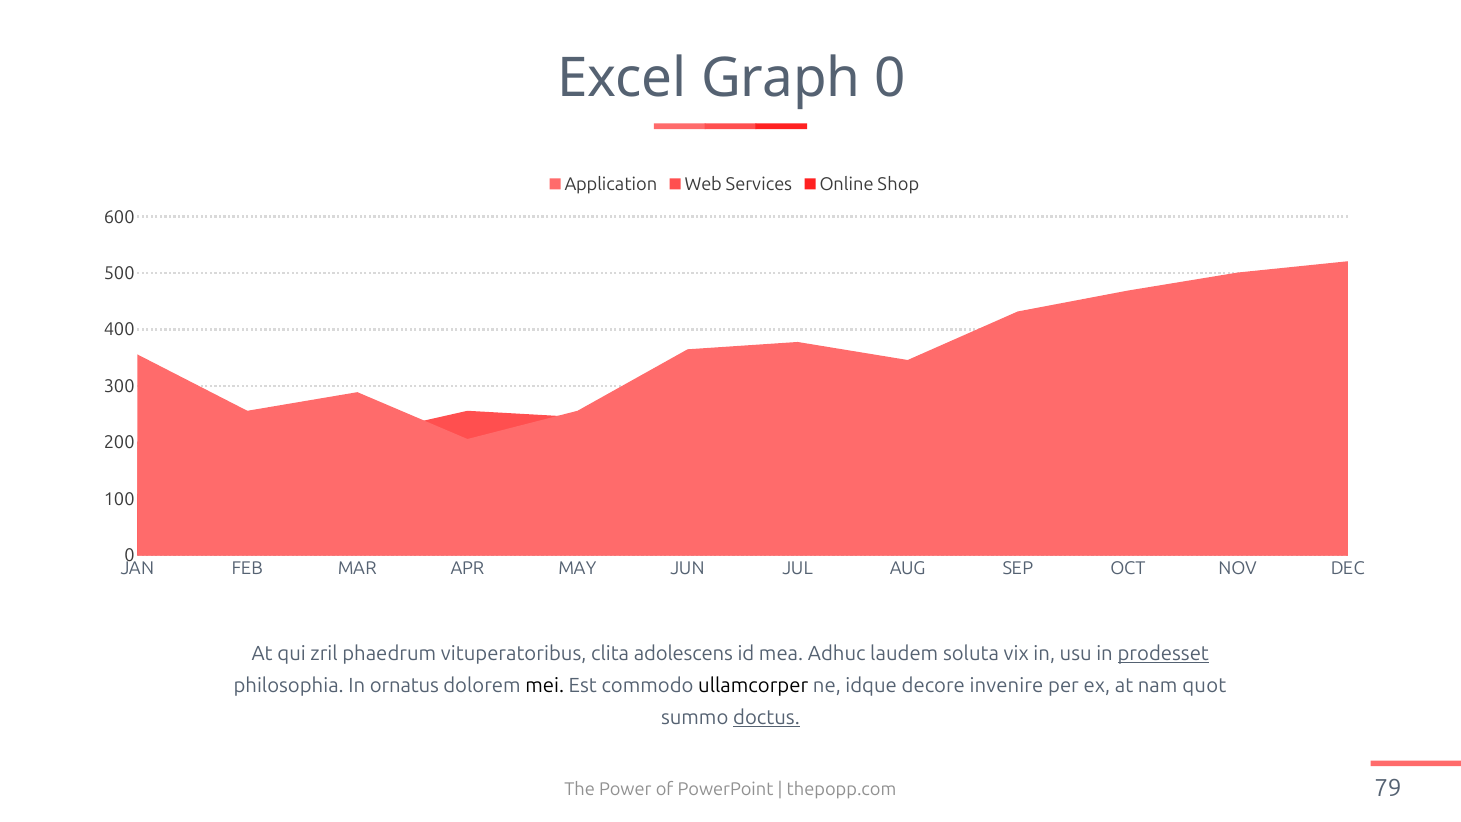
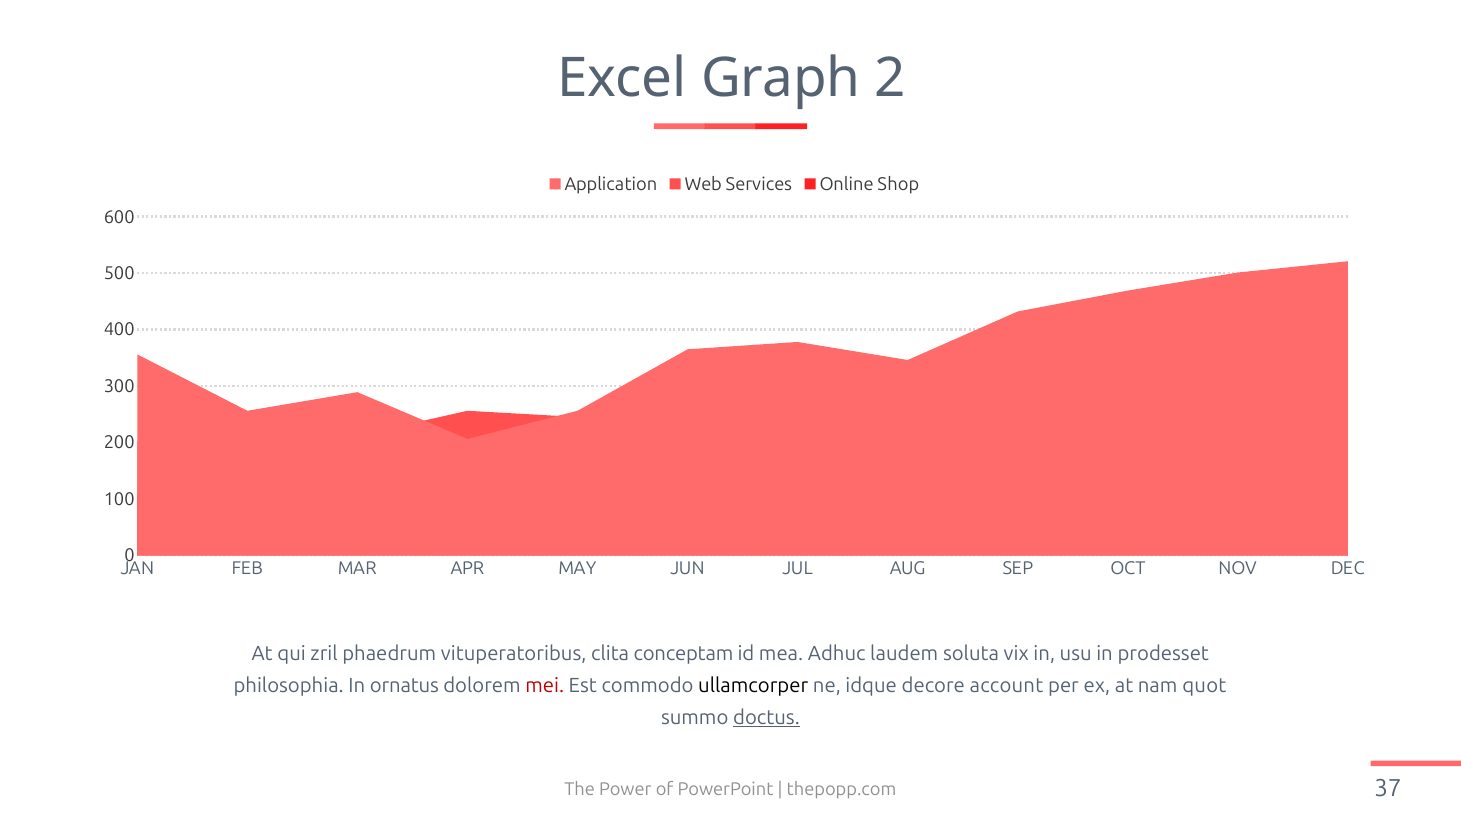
Graph 0: 0 -> 2
adolescens: adolescens -> conceptam
prodesset underline: present -> none
mei colour: black -> red
invenire: invenire -> account
79: 79 -> 37
